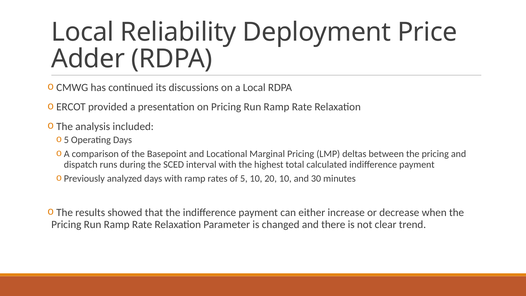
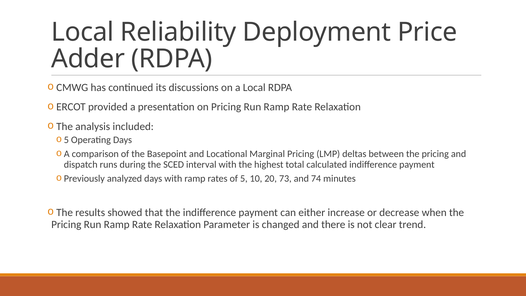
20 10: 10 -> 73
30: 30 -> 74
